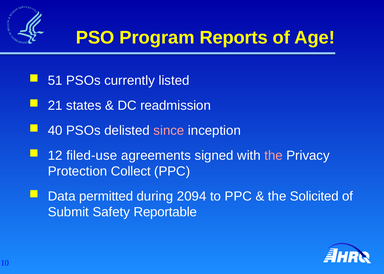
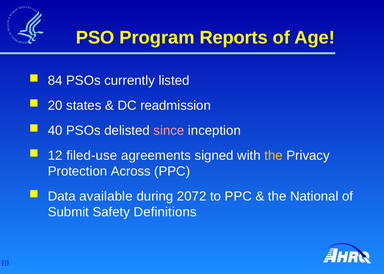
51: 51 -> 84
21: 21 -> 20
the at (274, 156) colour: pink -> yellow
Collect: Collect -> Across
permitted: permitted -> available
2094: 2094 -> 2072
Solicited: Solicited -> National
Reportable: Reportable -> Definitions
